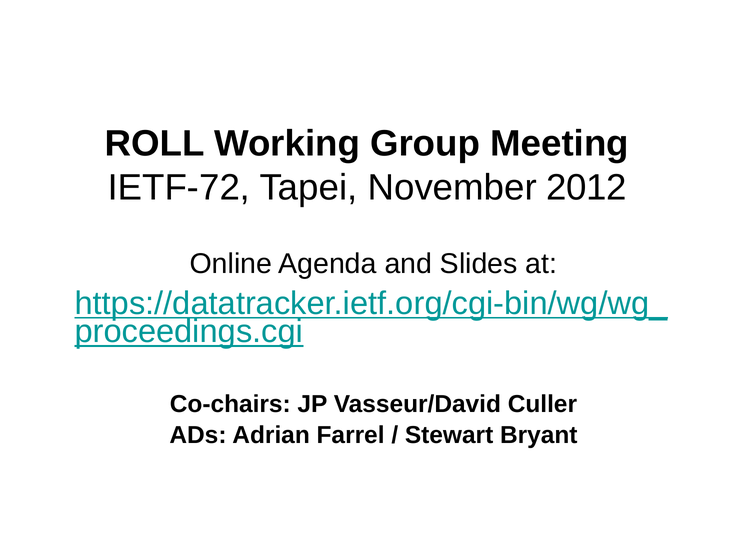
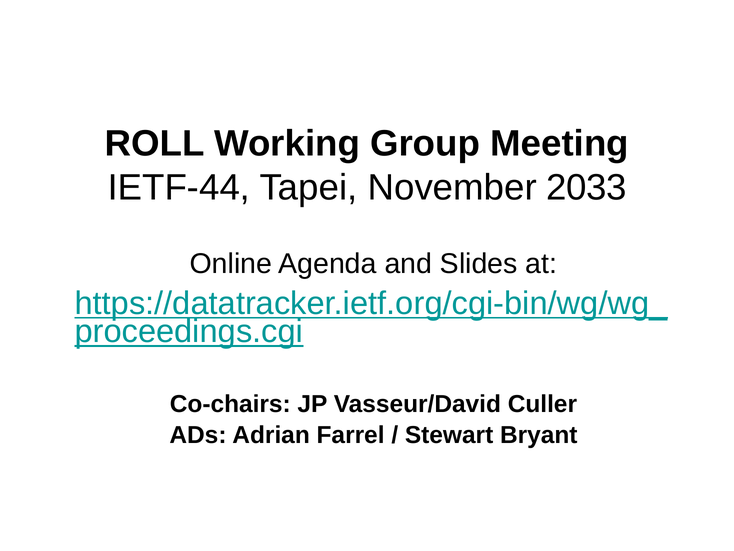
IETF-72: IETF-72 -> IETF-44
2012: 2012 -> 2033
